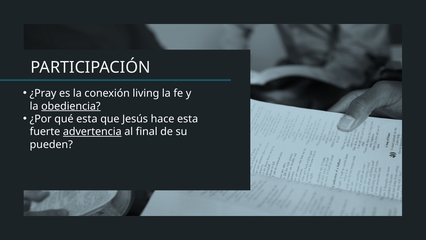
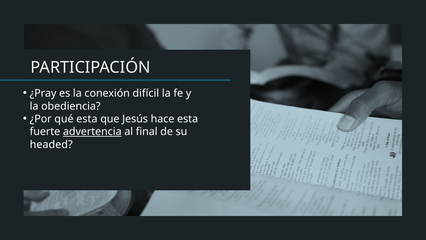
living: living -> difícil
obediencia underline: present -> none
pueden: pueden -> headed
